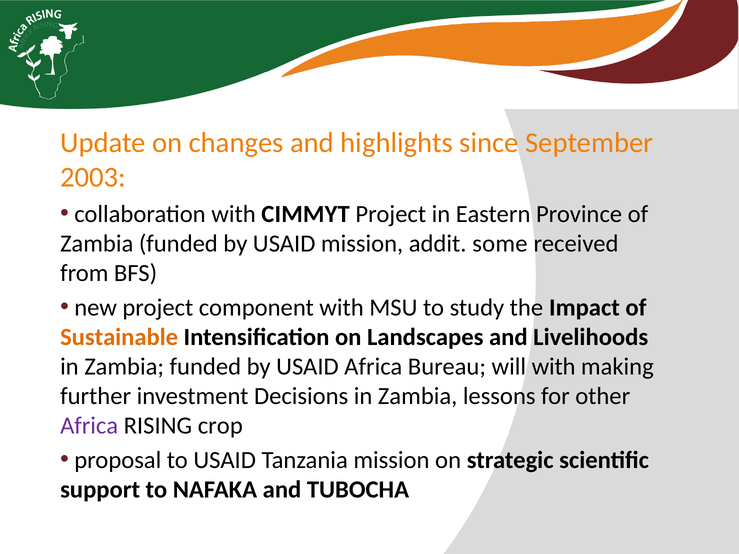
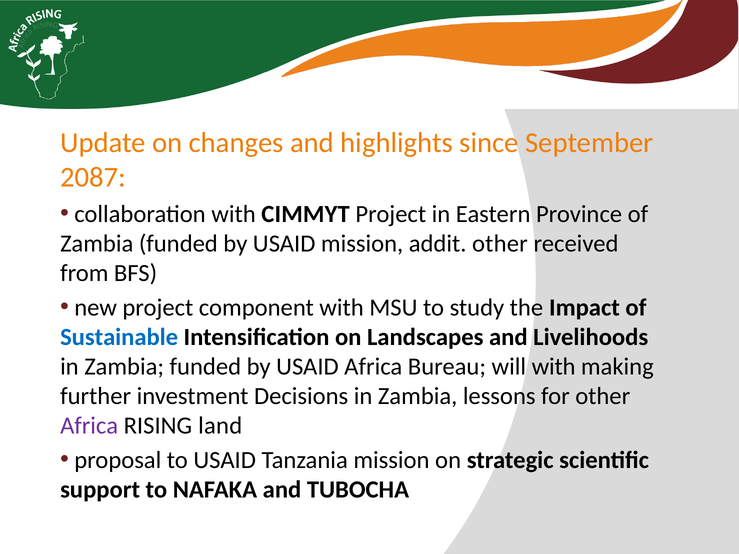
2003: 2003 -> 2087
addit some: some -> other
Sustainable colour: orange -> blue
crop: crop -> land
